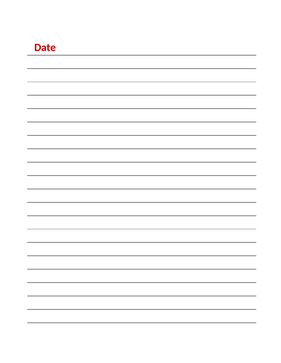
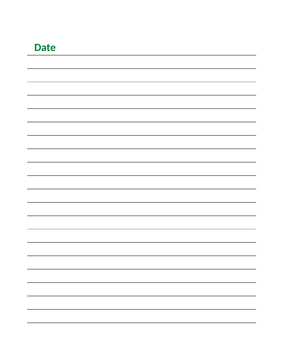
Date colour: red -> green
